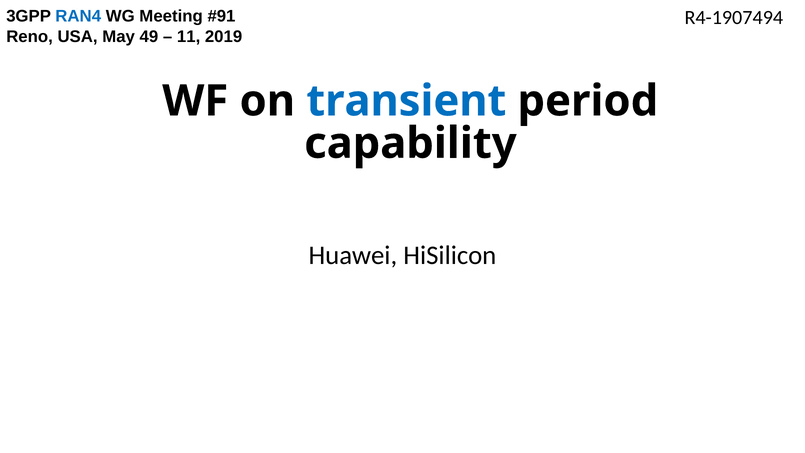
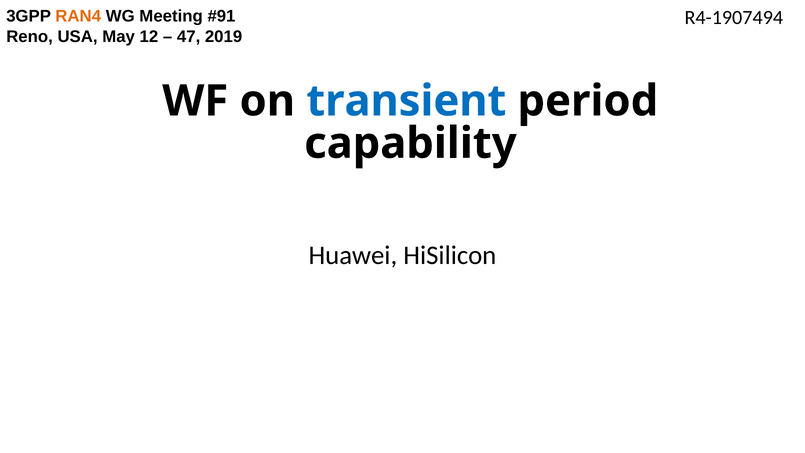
RAN4 colour: blue -> orange
49: 49 -> 12
11: 11 -> 47
